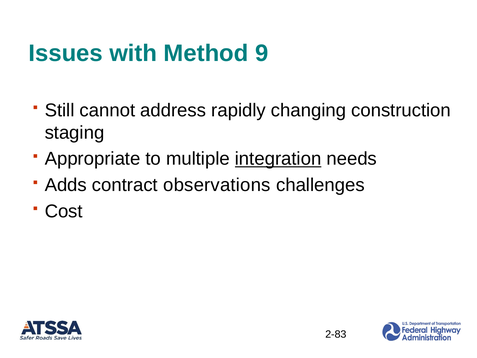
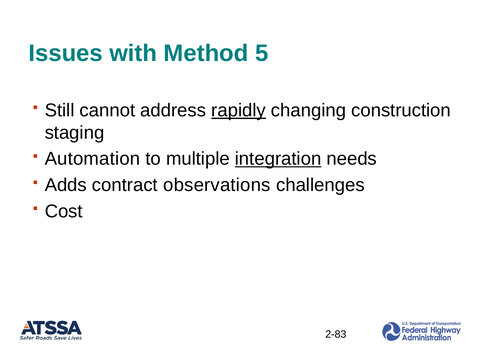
9: 9 -> 5
rapidly underline: none -> present
Appropriate: Appropriate -> Automation
